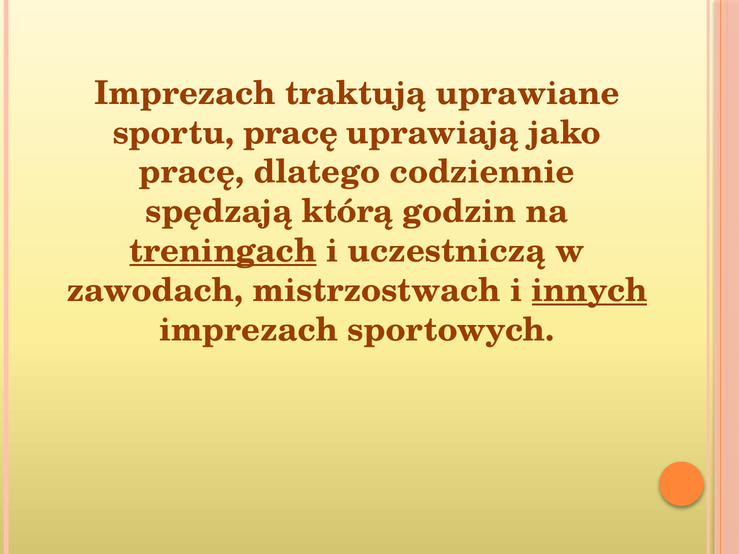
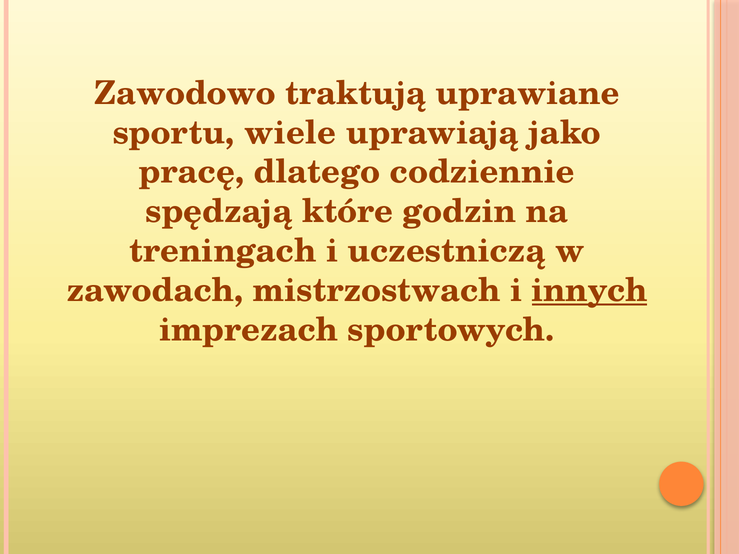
Imprezach at (185, 93): Imprezach -> Zawodowo
sportu pracę: pracę -> wiele
którą: którą -> które
treningach underline: present -> none
